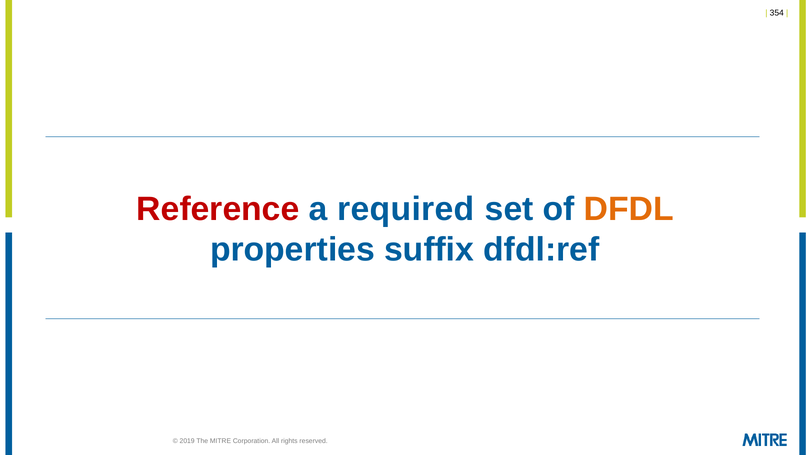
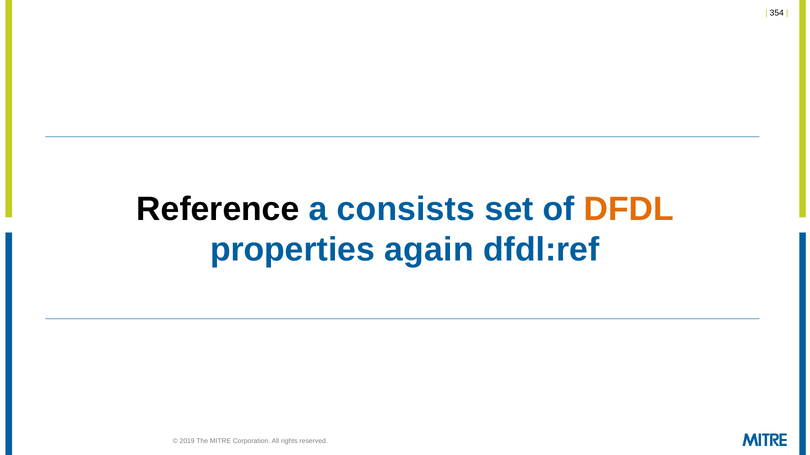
Reference colour: red -> black
required: required -> consists
suffix: suffix -> again
